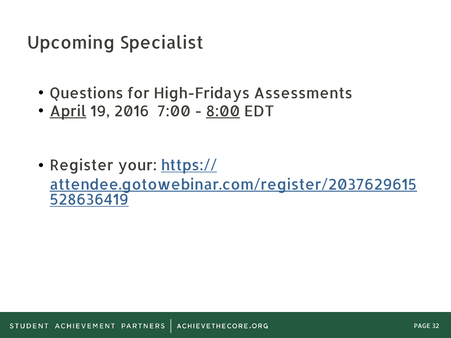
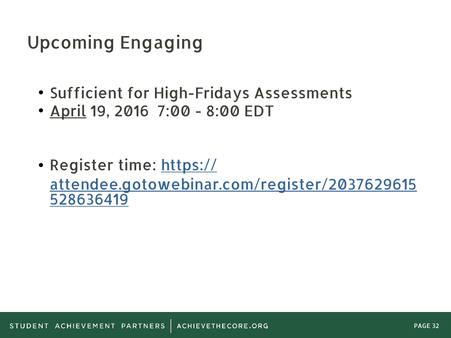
Specialist: Specialist -> Engaging
Questions: Questions -> Sufficient
8:00 underline: present -> none
your: your -> time
